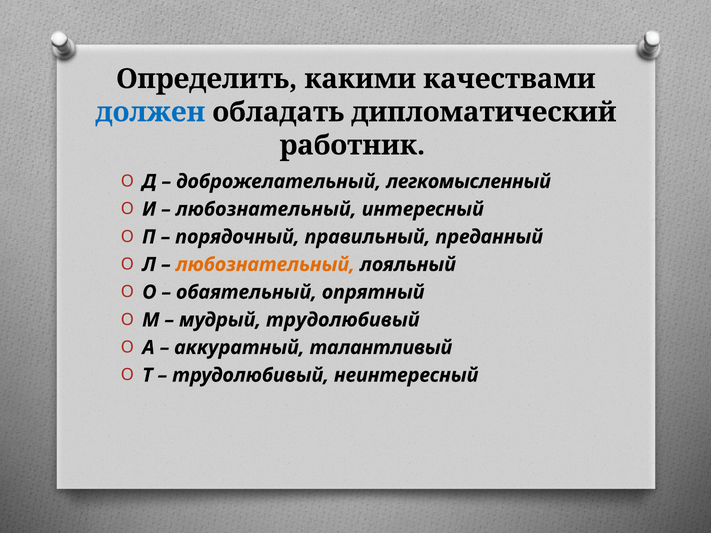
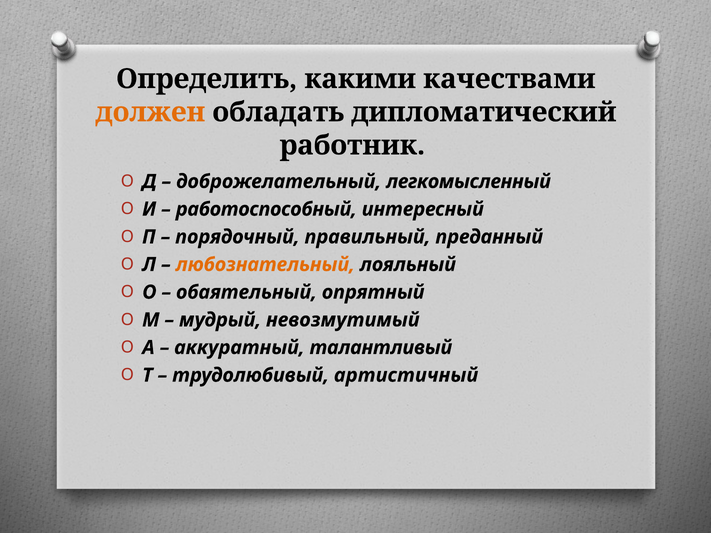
должен colour: blue -> orange
любознательный at (266, 209): любознательный -> работоспособный
мудрый трудолюбивый: трудолюбивый -> невозмутимый
неинтересный: неинтересный -> артистичный
